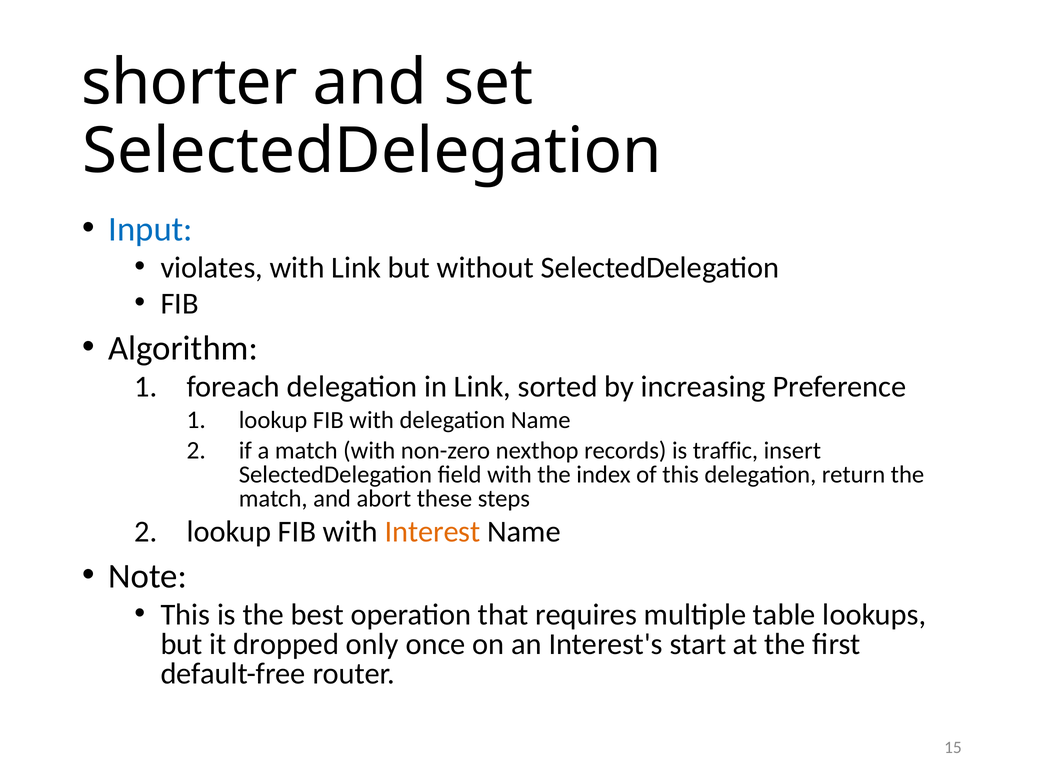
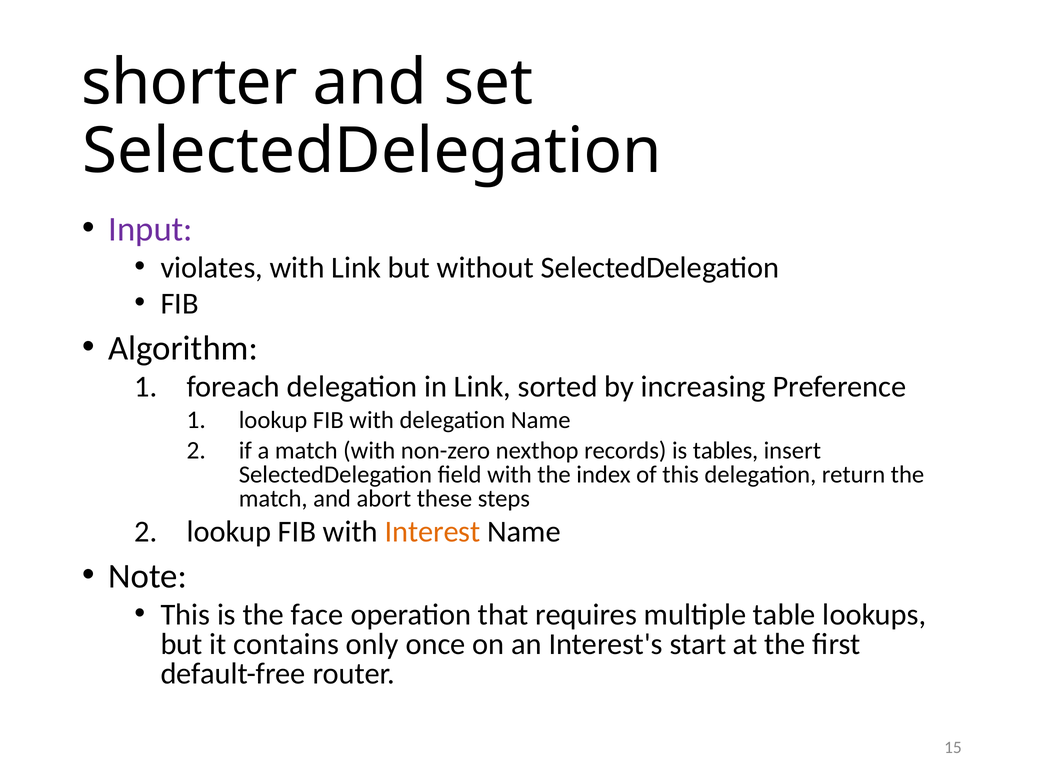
Input colour: blue -> purple
traffic: traffic -> tables
best: best -> face
dropped: dropped -> contains
